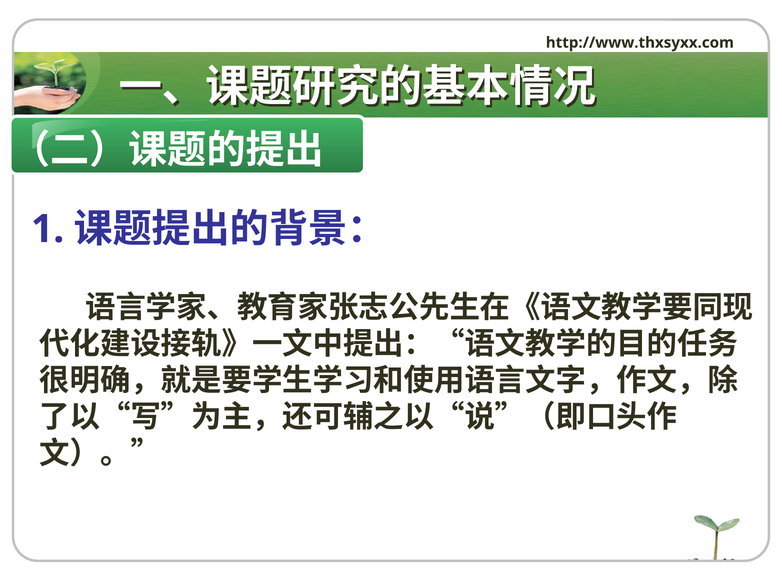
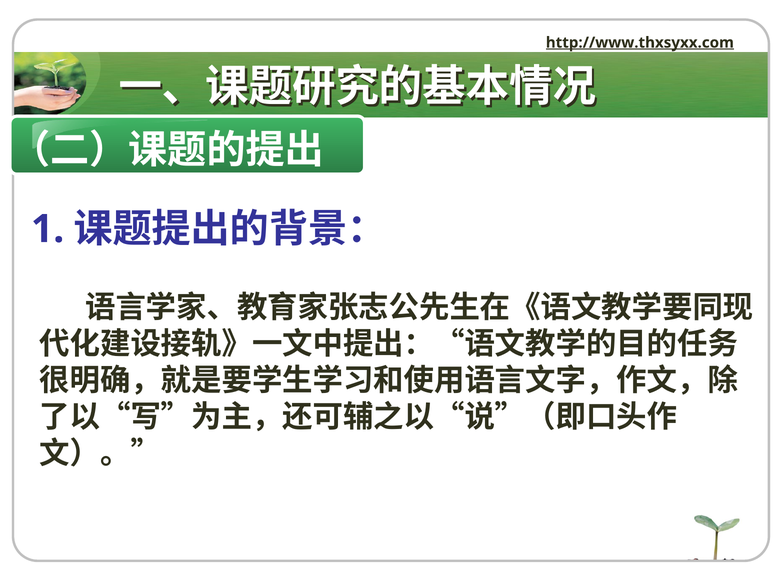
http://www.thxsyxx.com underline: none -> present
